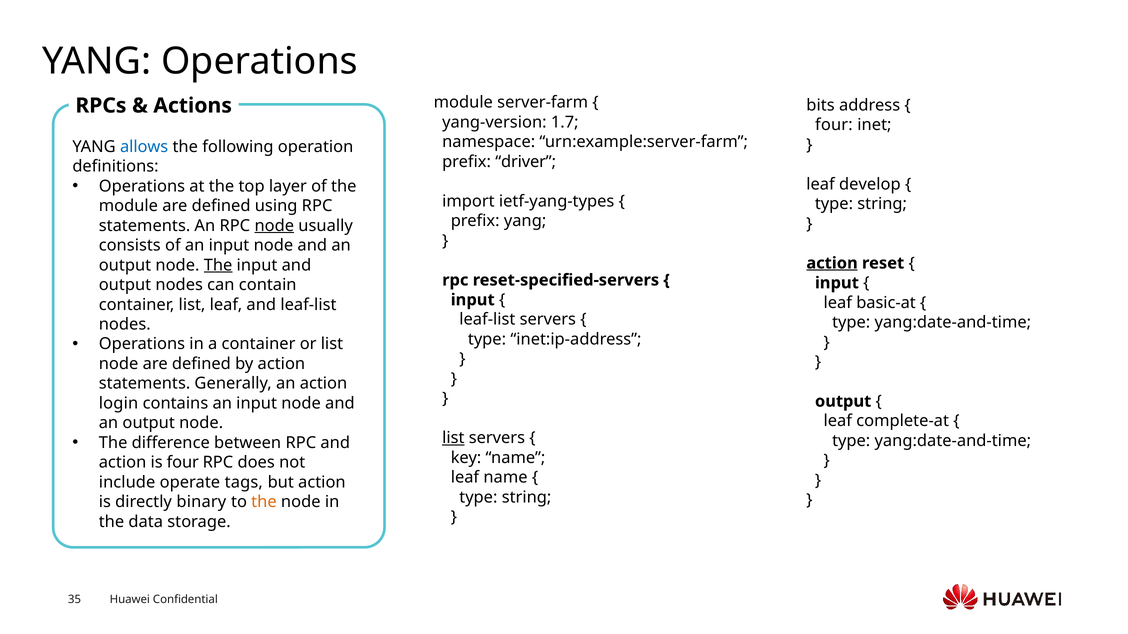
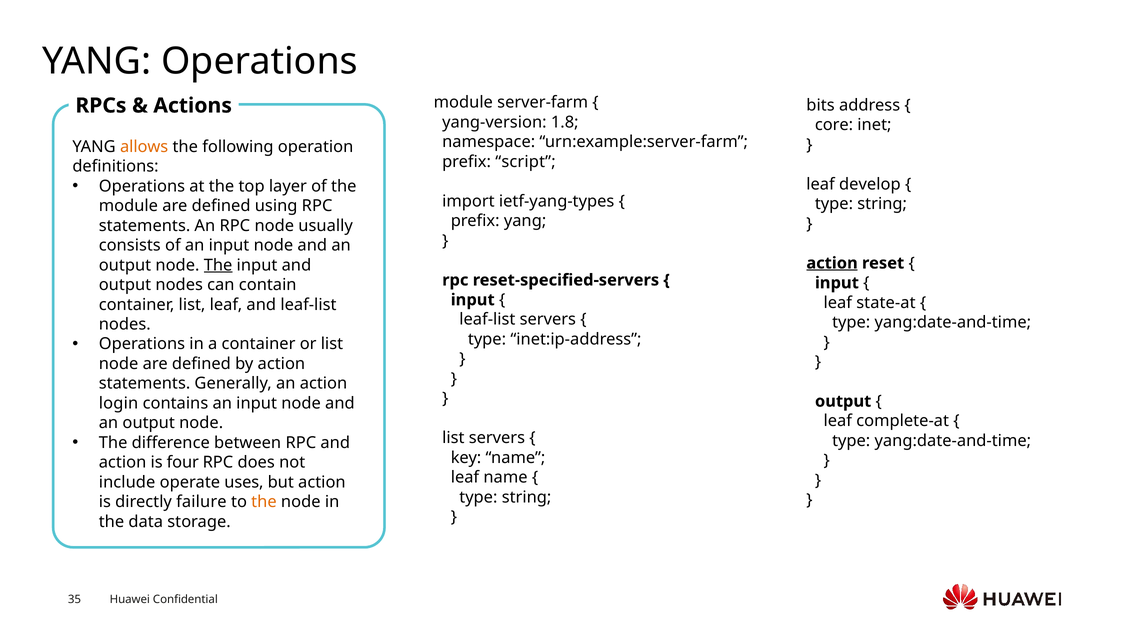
1.7: 1.7 -> 1.8
four at (834, 125): four -> core
allows colour: blue -> orange
driver: driver -> script
node at (274, 226) underline: present -> none
basic-at: basic-at -> state-at
list at (453, 438) underline: present -> none
tags: tags -> uses
binary: binary -> failure
